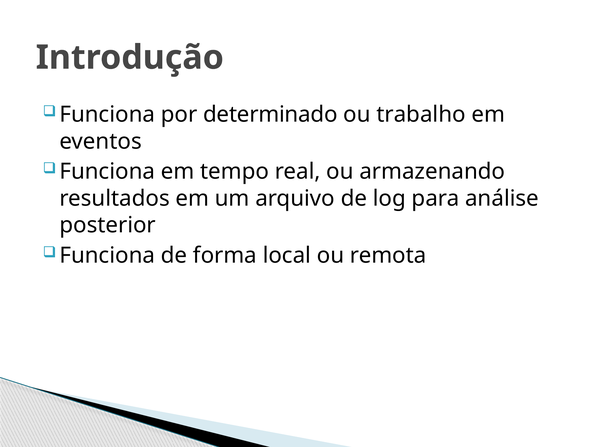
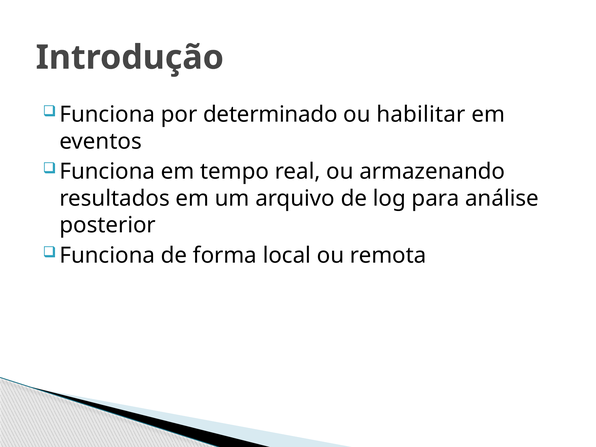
trabalho: trabalho -> habilitar
